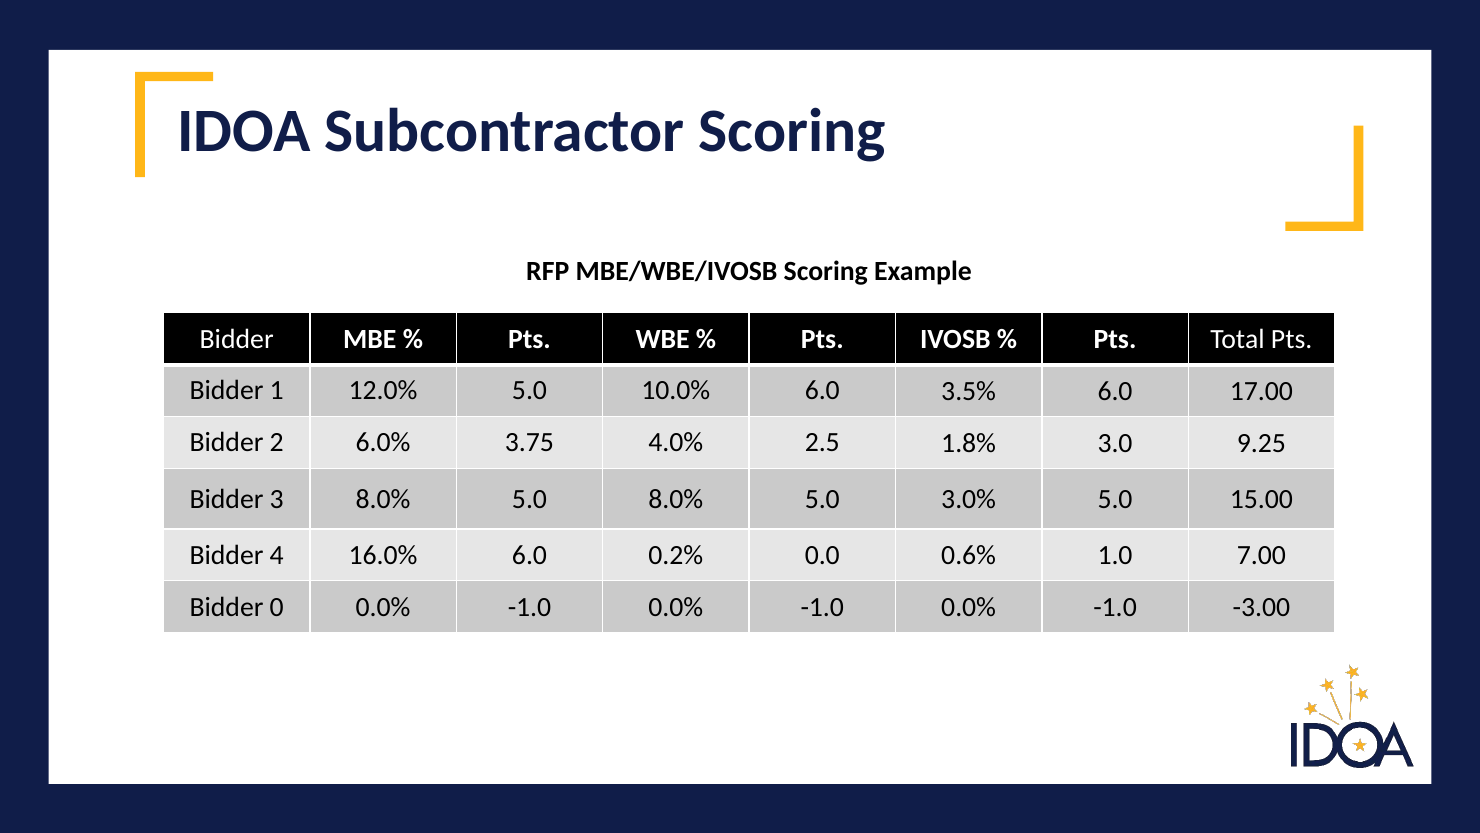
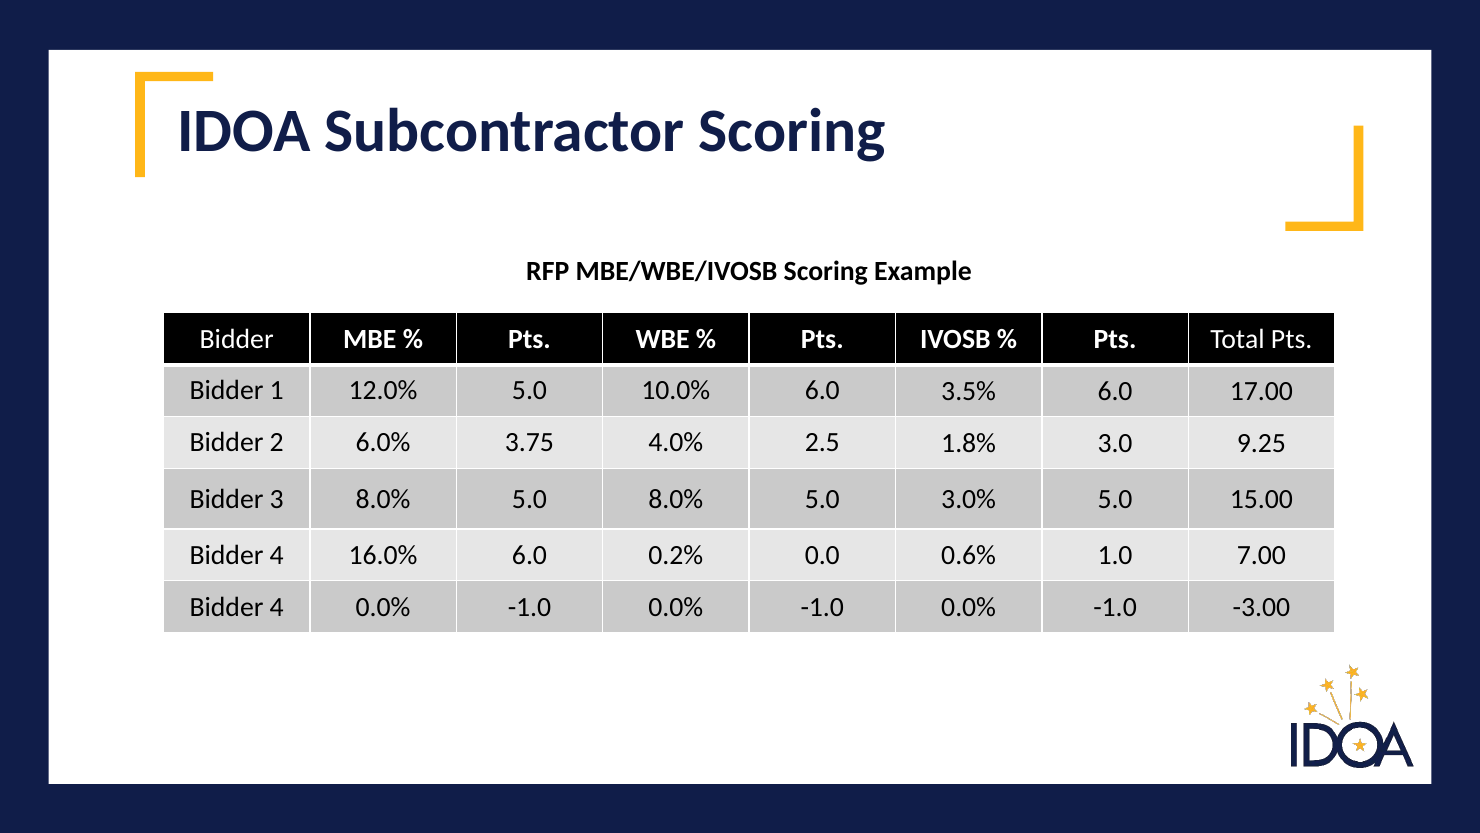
0 at (277, 607): 0 -> 4
